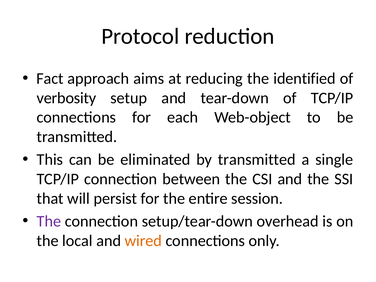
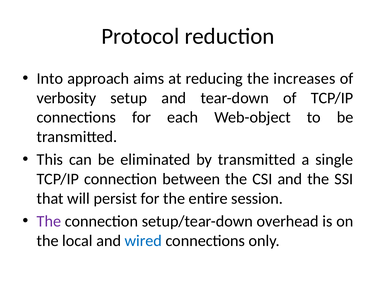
Fact: Fact -> Into
identified: identified -> increases
wired colour: orange -> blue
